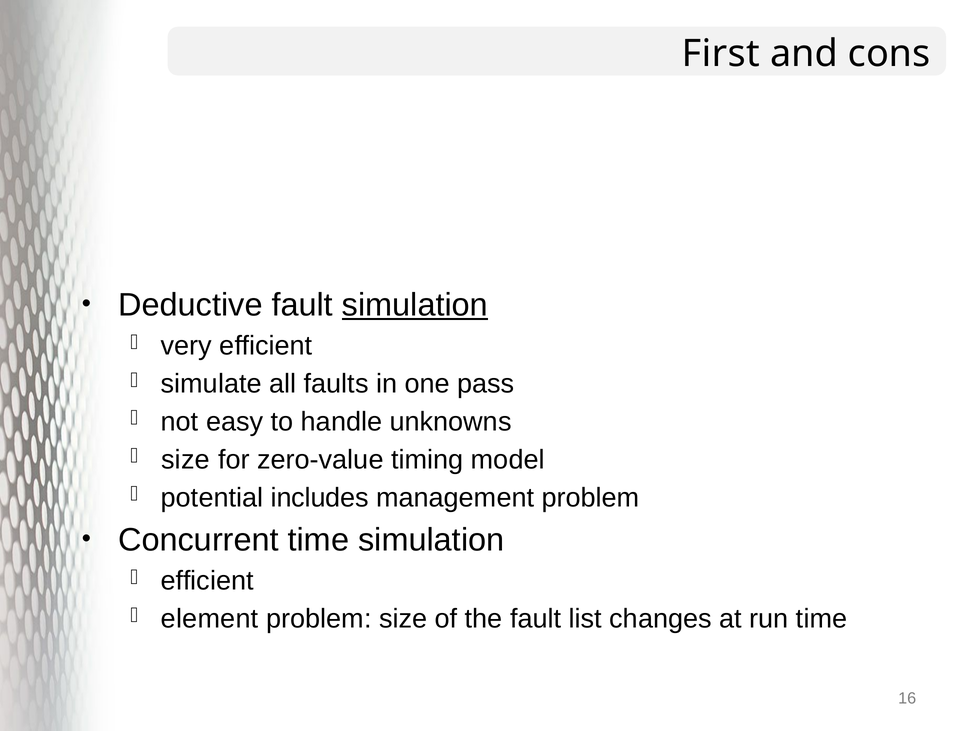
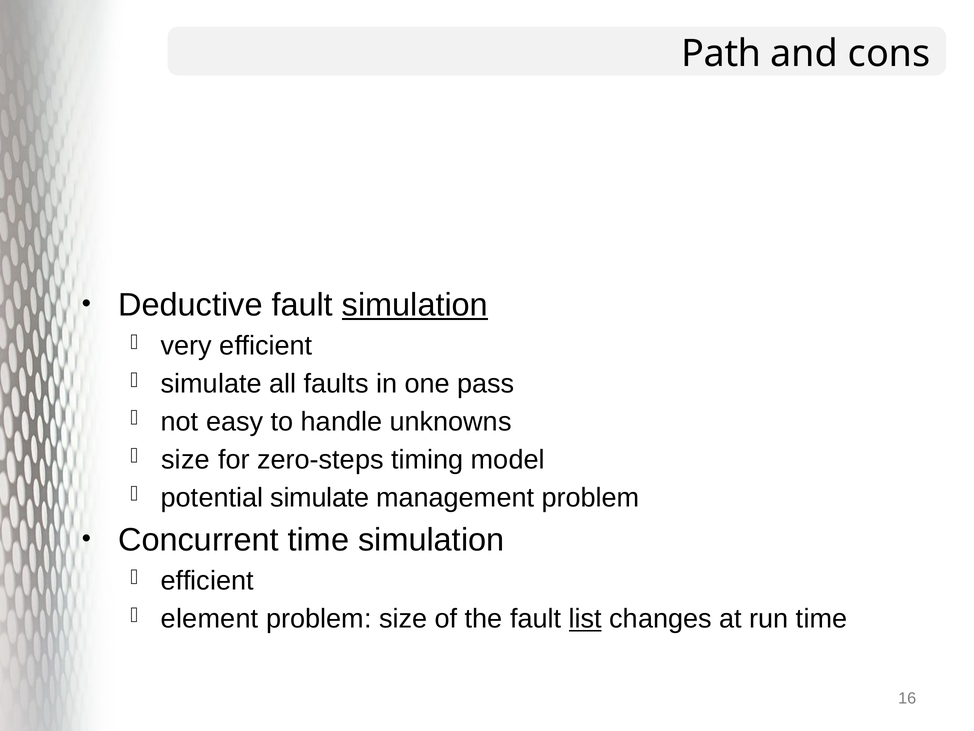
First: First -> Path
zero-value: zero-value -> zero-steps
potential includes: includes -> simulate
list underline: none -> present
